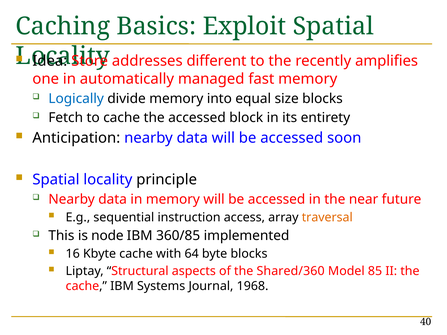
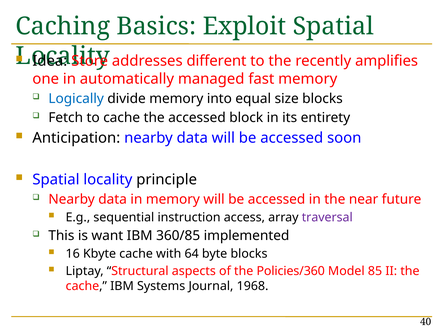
traversal colour: orange -> purple
node: node -> want
Shared/360: Shared/360 -> Policies/360
